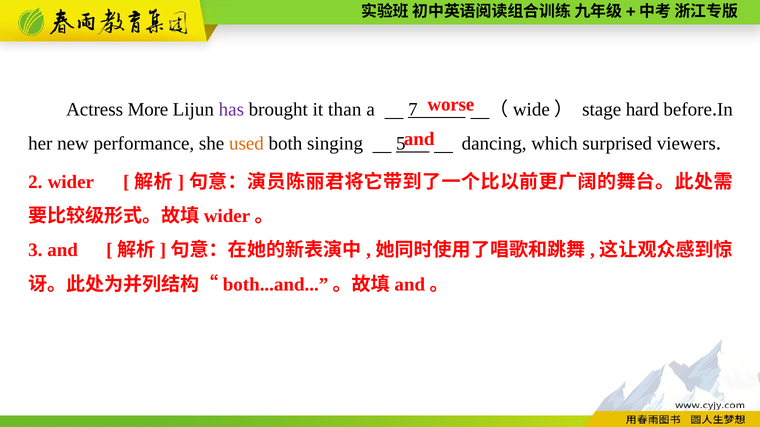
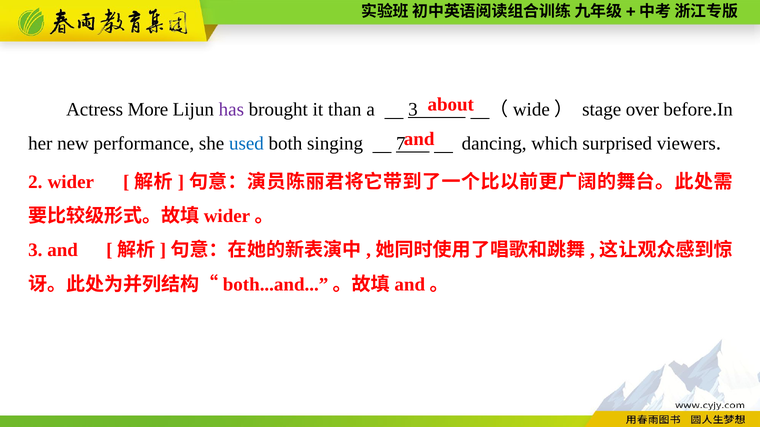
worse: worse -> about
a 7: 7 -> 3
hard: hard -> over
used colour: orange -> blue
5: 5 -> 7
